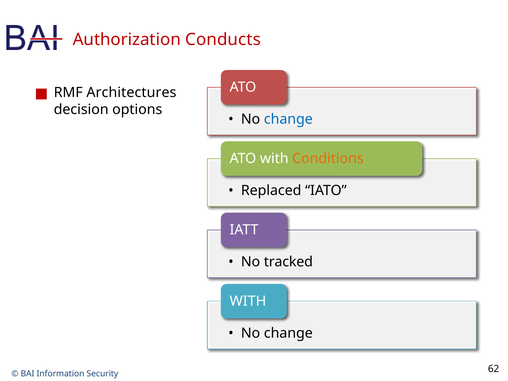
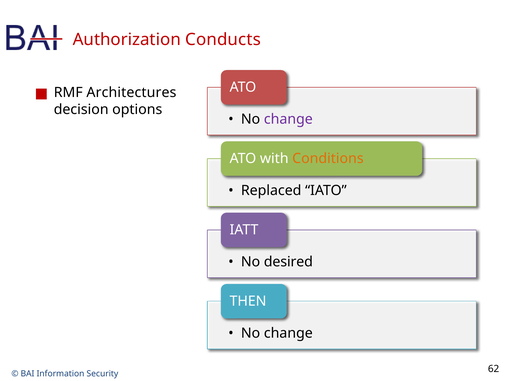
change at (288, 119) colour: blue -> purple
tracked: tracked -> desired
WITH at (248, 301): WITH -> THEN
